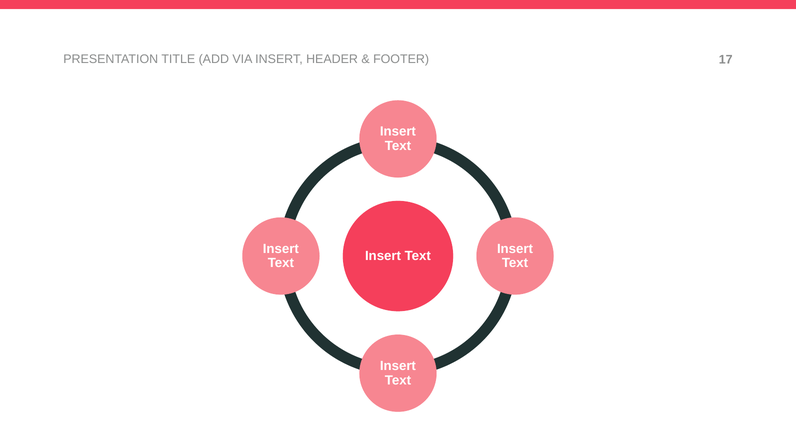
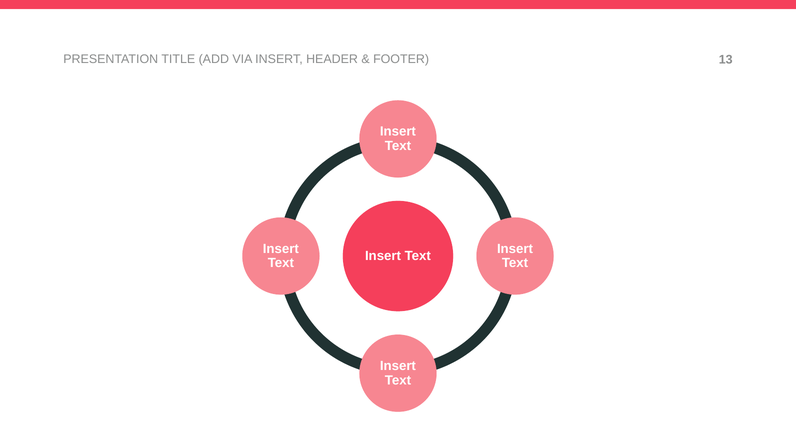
17: 17 -> 13
